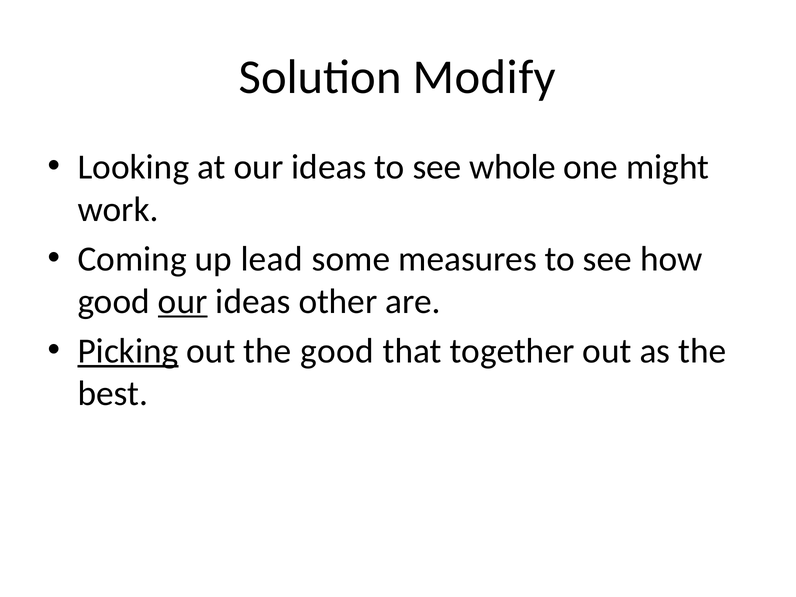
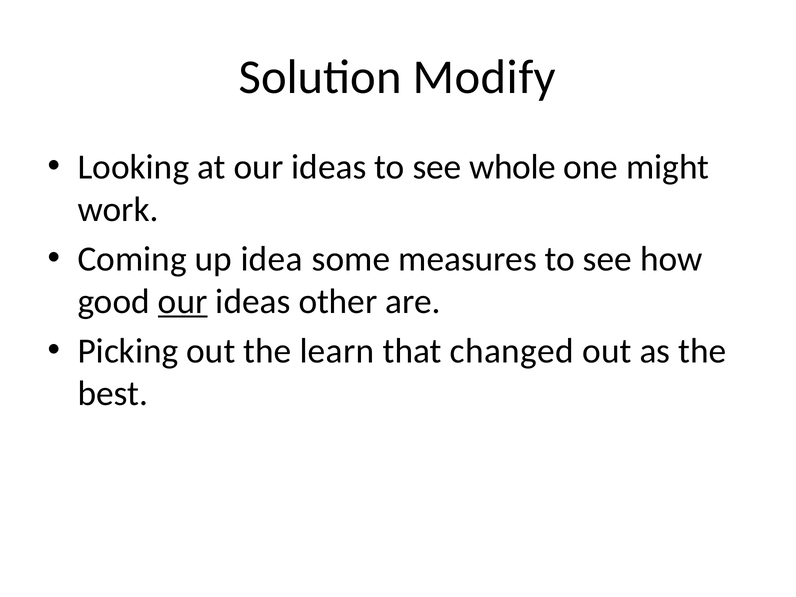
lead: lead -> idea
Picking underline: present -> none
the good: good -> learn
together: together -> changed
